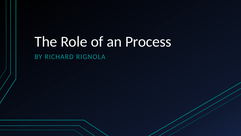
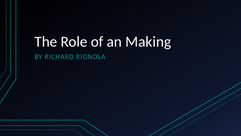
Process: Process -> Making
